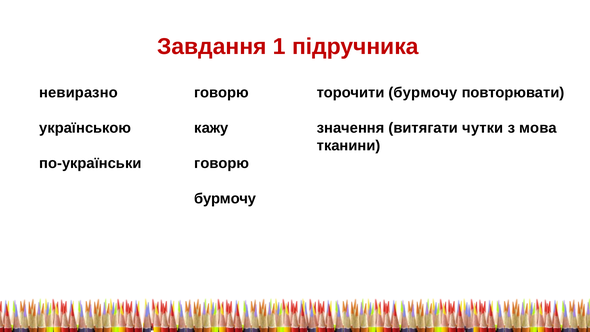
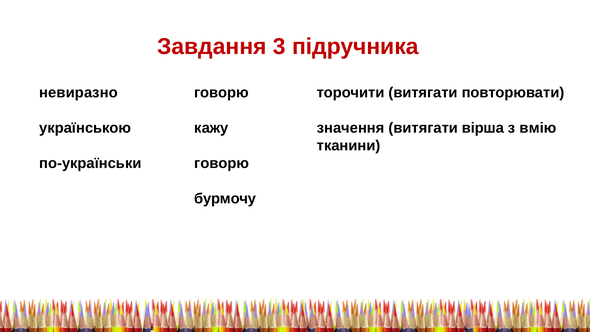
1: 1 -> 3
торочити бурмочу: бурмочу -> витягати
чутки: чутки -> вірша
мова: мова -> вмію
